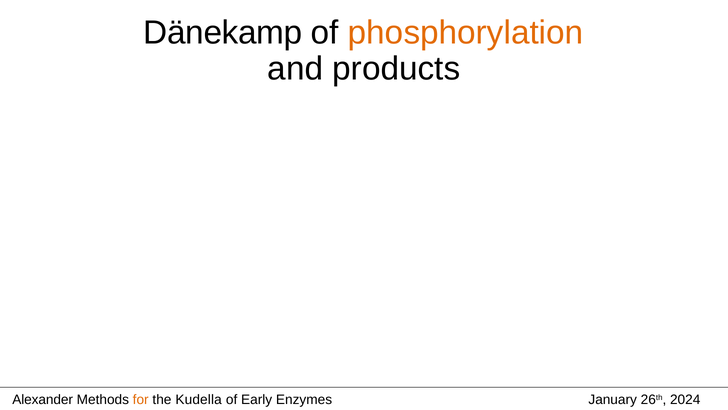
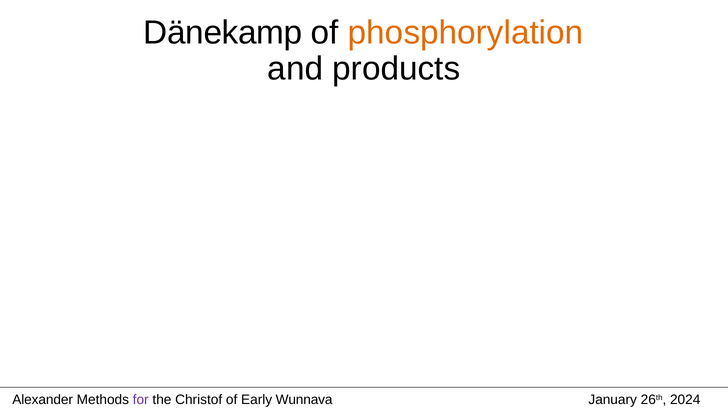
for colour: orange -> purple
Kudella: Kudella -> Christof
Enzymes: Enzymes -> Wunnava
